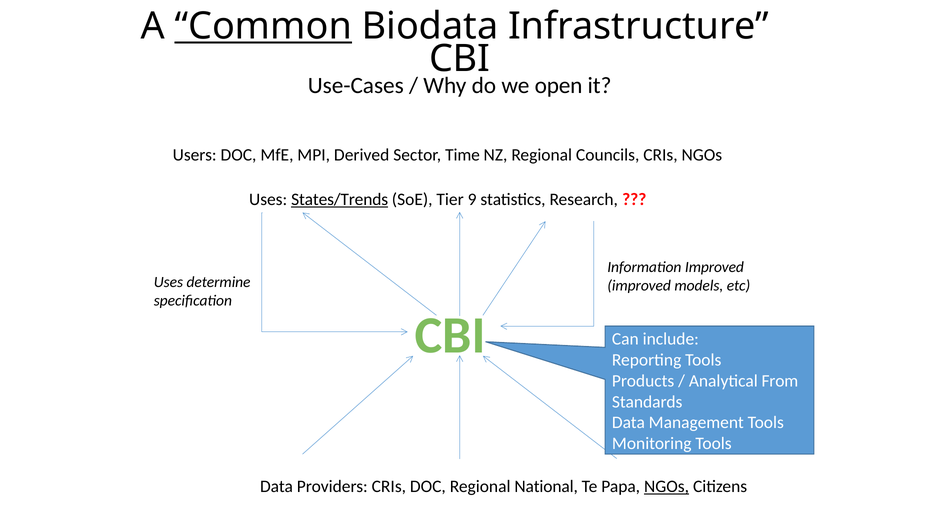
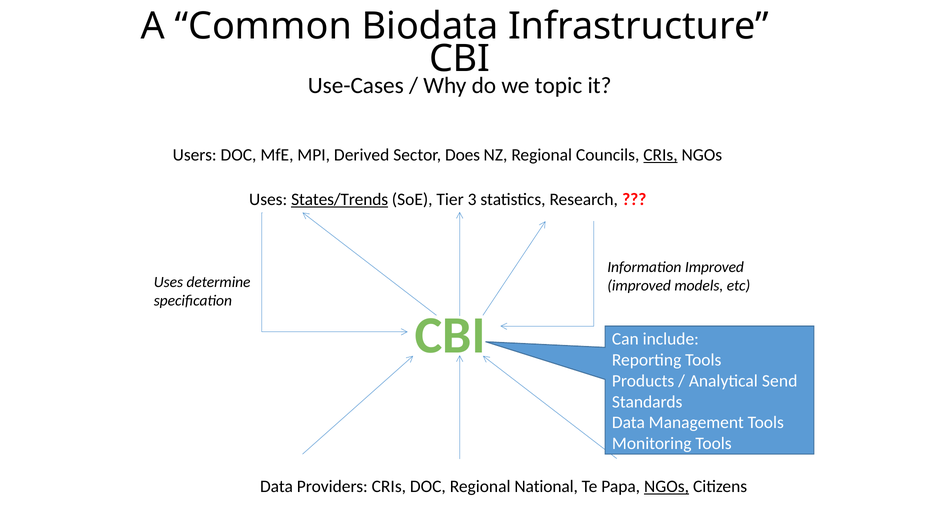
Common underline: present -> none
open: open -> topic
Time: Time -> Does
CRIs at (660, 155) underline: none -> present
9: 9 -> 3
From: From -> Send
